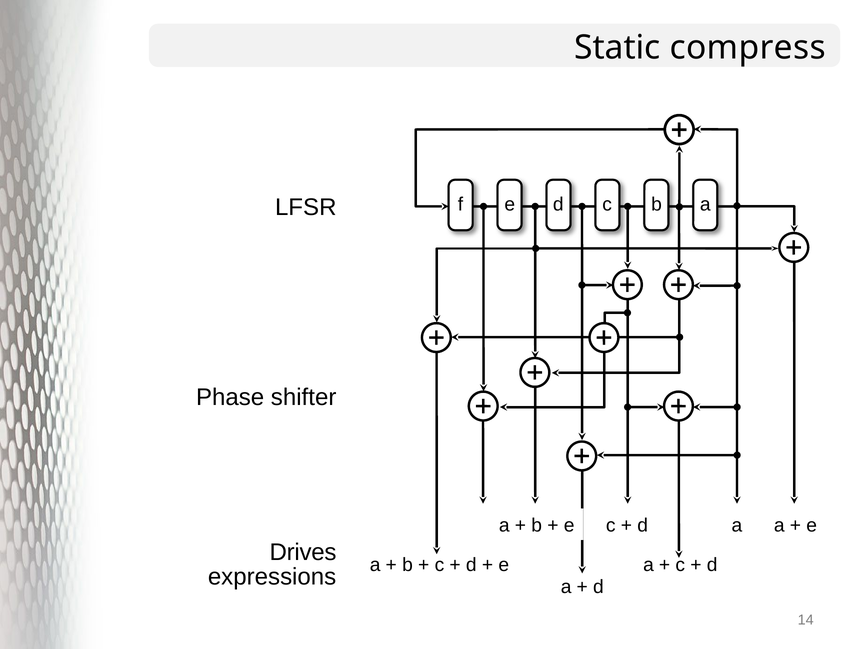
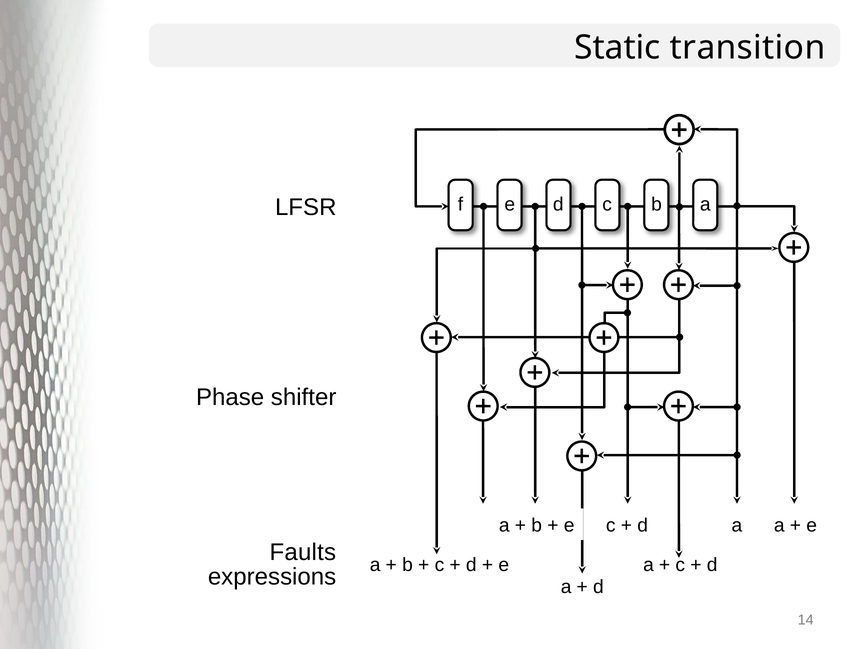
compress: compress -> transition
Drives: Drives -> Faults
